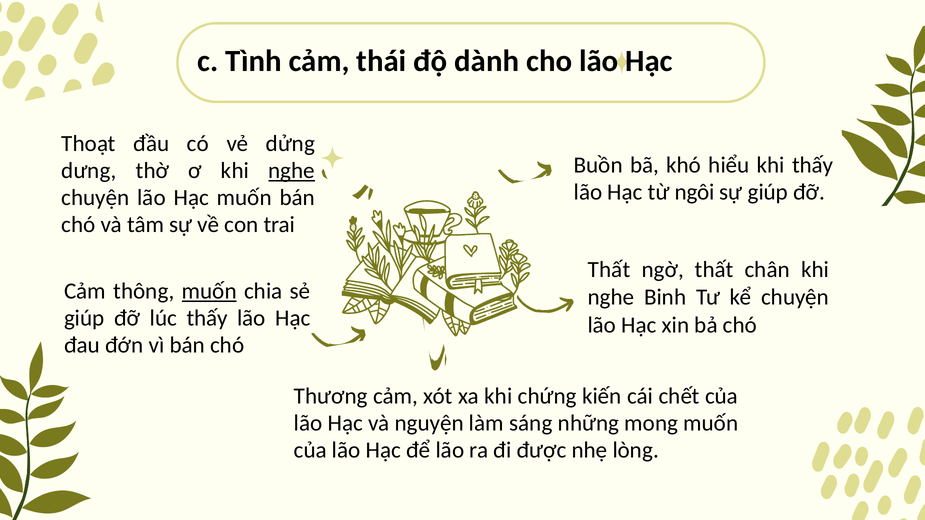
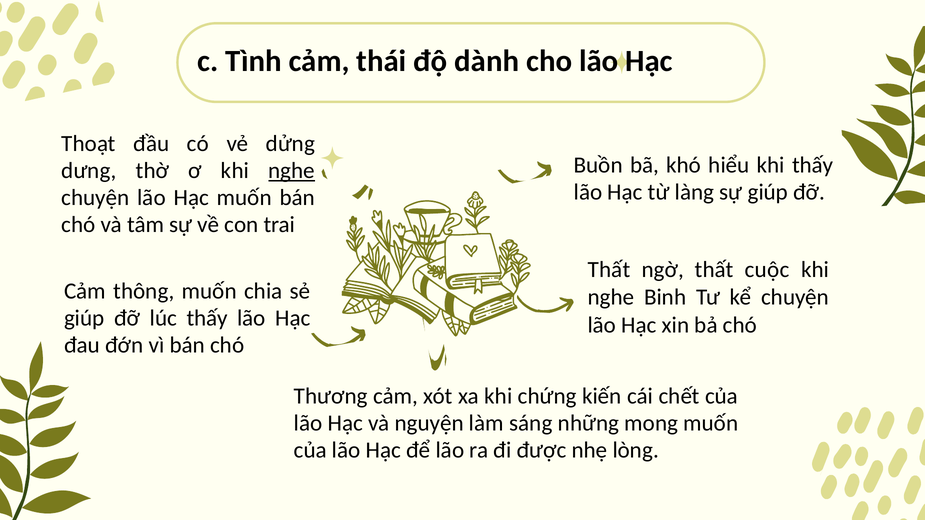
ngôi: ngôi -> làng
chân: chân -> cuộc
muốn at (209, 291) underline: present -> none
